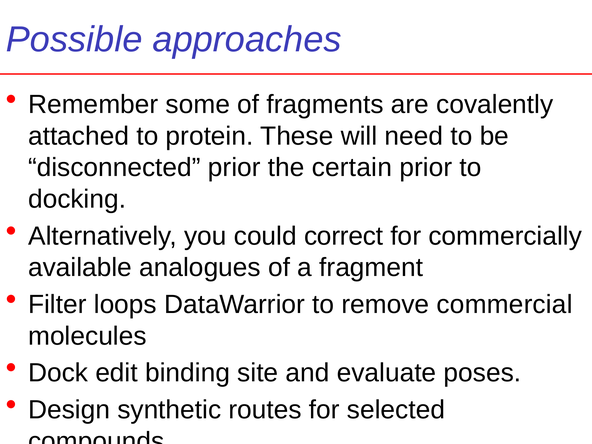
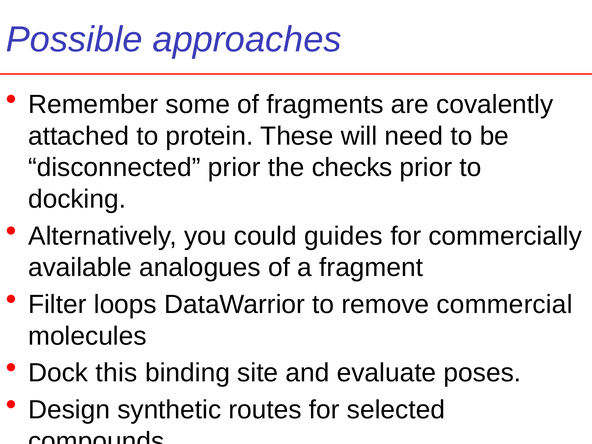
certain: certain -> checks
correct: correct -> guides
edit: edit -> this
